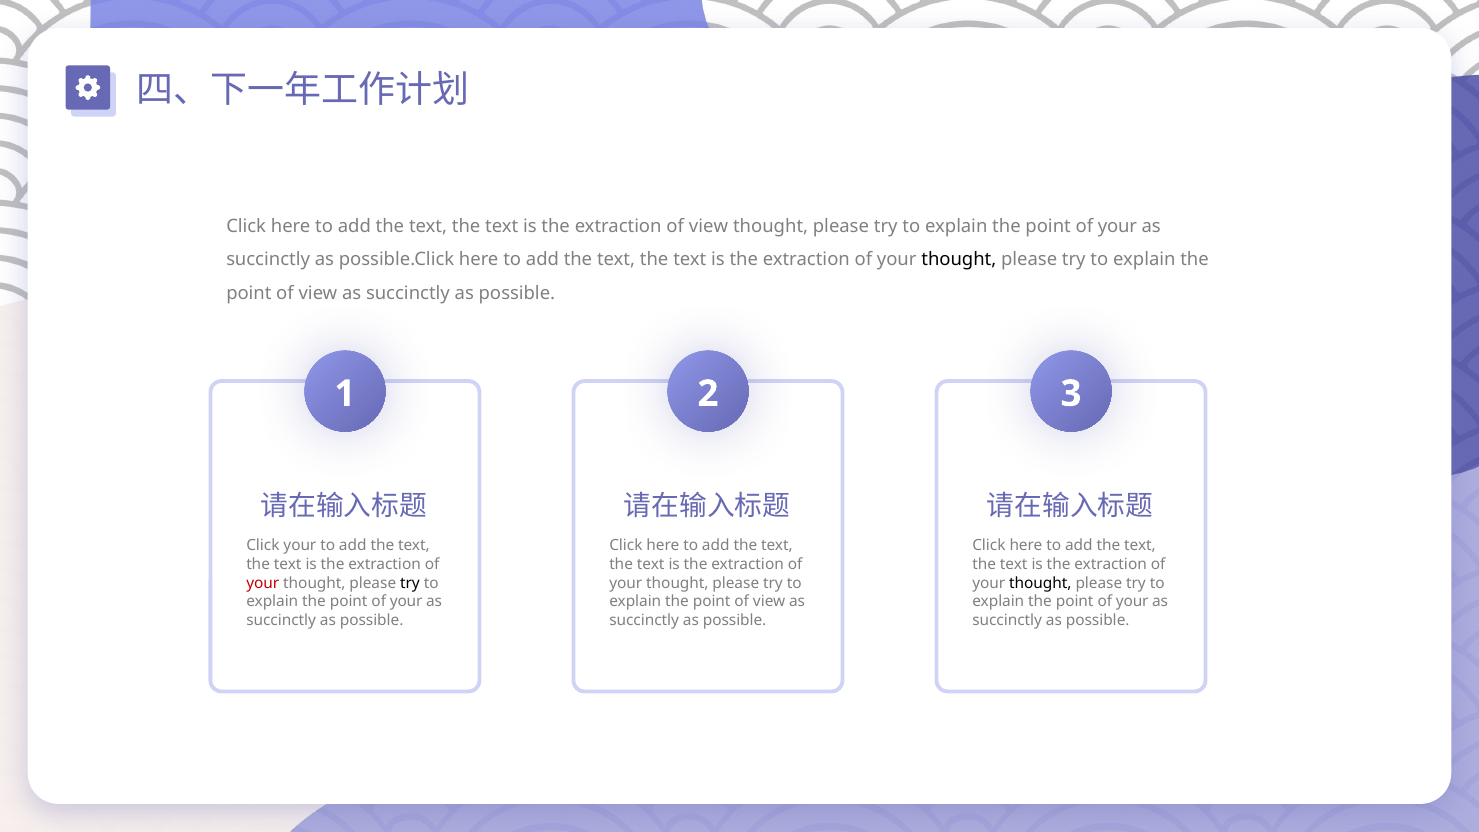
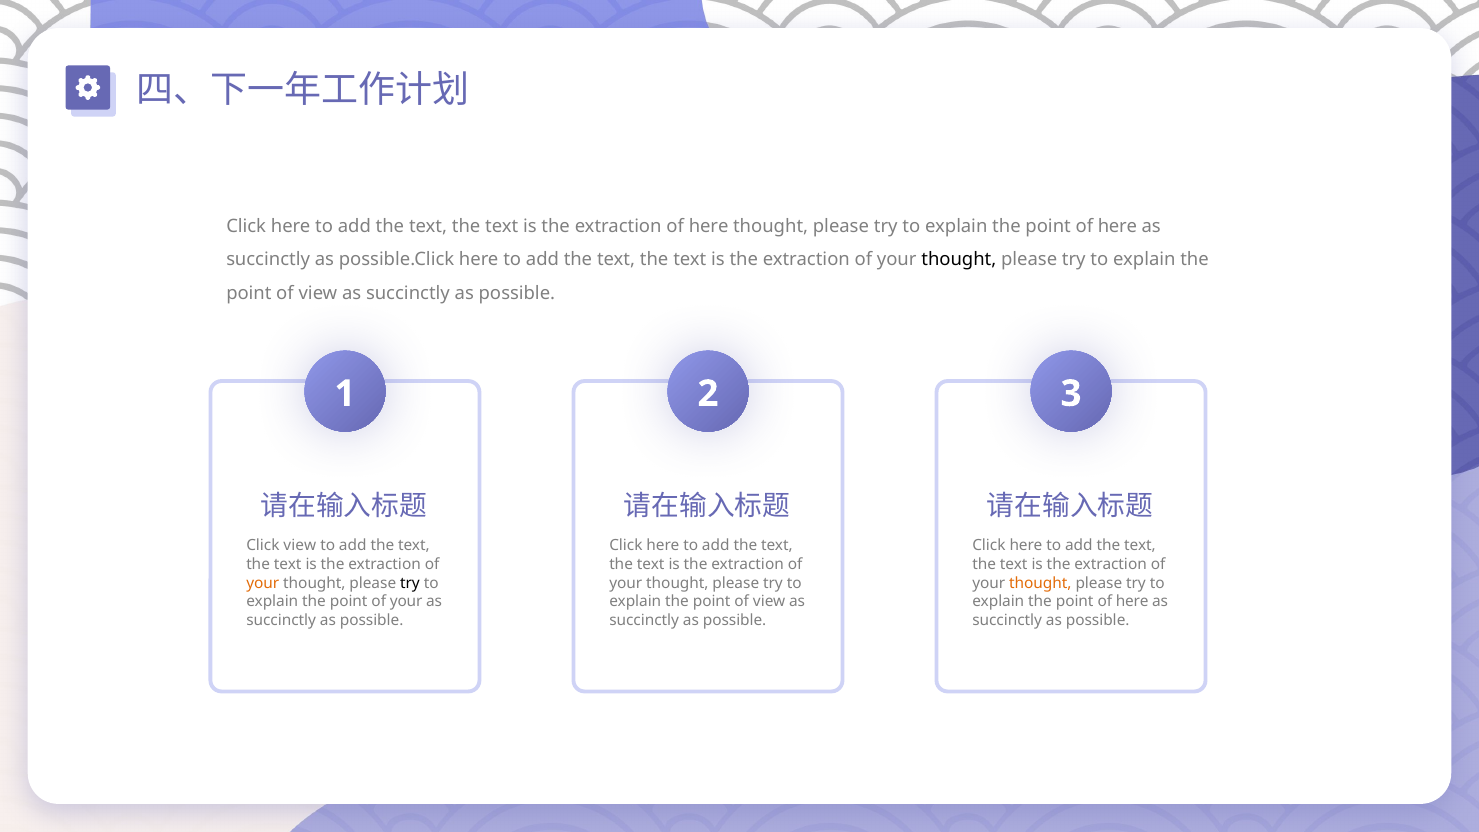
extraction of view: view -> here
your at (1117, 226): your -> here
Click your: your -> view
your at (263, 583) colour: red -> orange
thought at (1040, 583) colour: black -> orange
your at (1132, 601): your -> here
